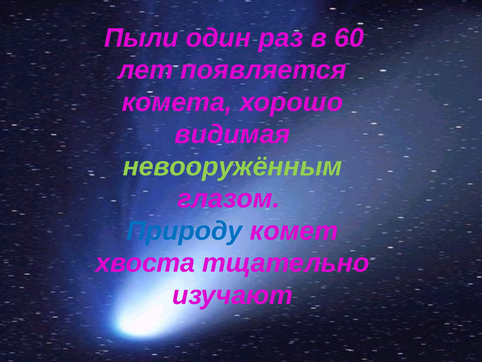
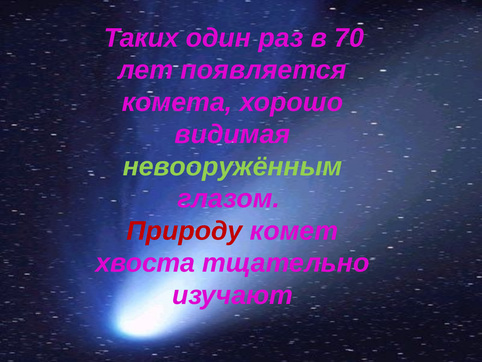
Пыли: Пыли -> Таких
60: 60 -> 70
Природу colour: blue -> red
